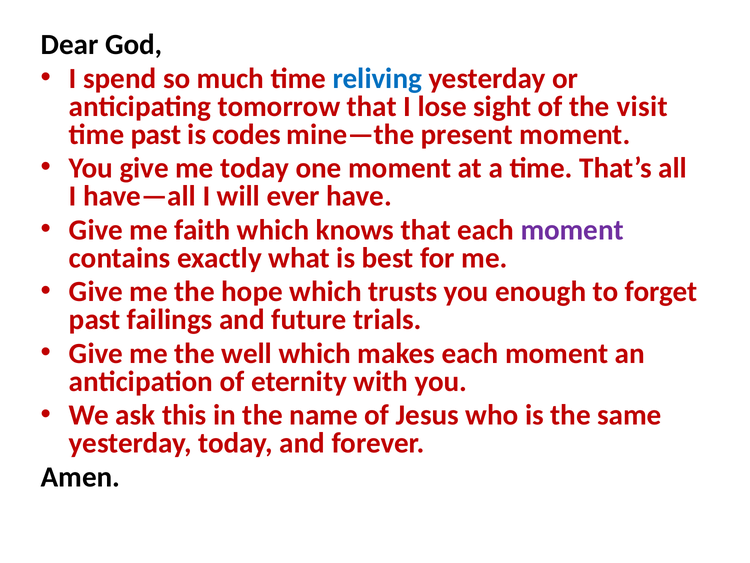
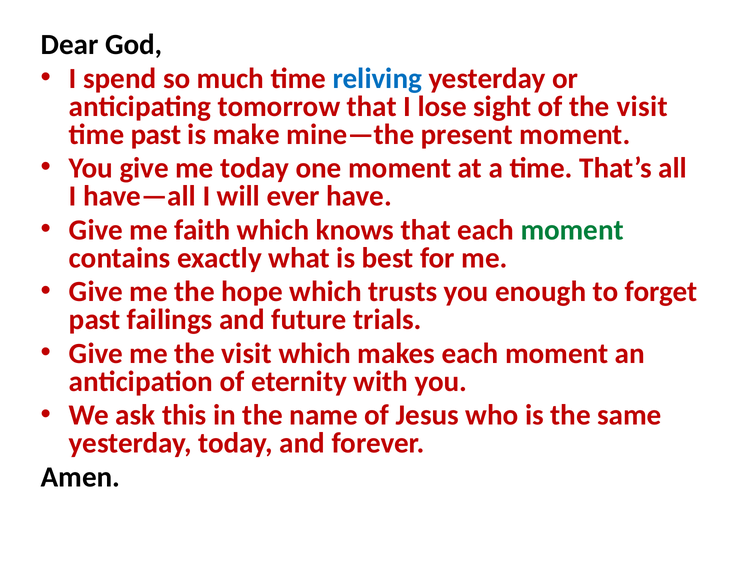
codes: codes -> make
moment at (572, 230) colour: purple -> green
me the well: well -> visit
